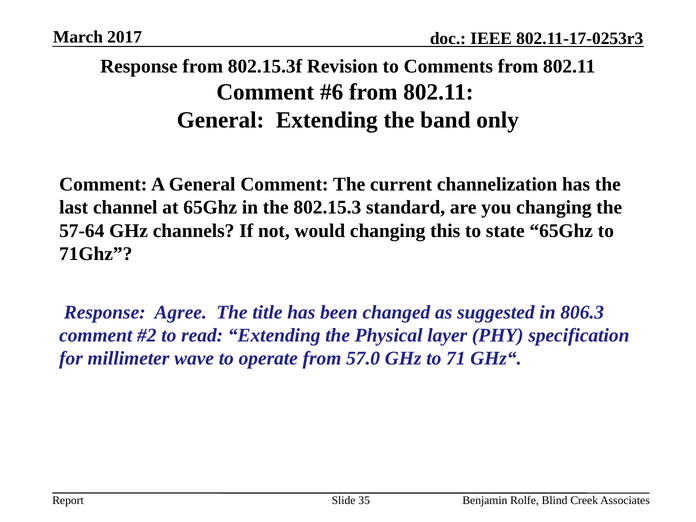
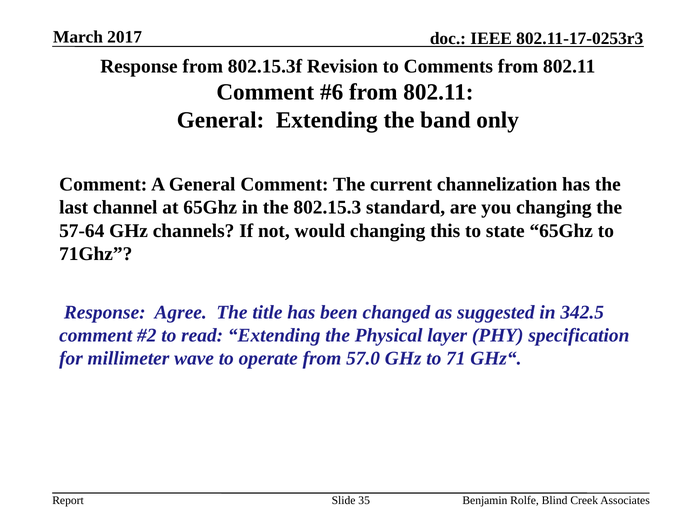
806.3: 806.3 -> 342.5
